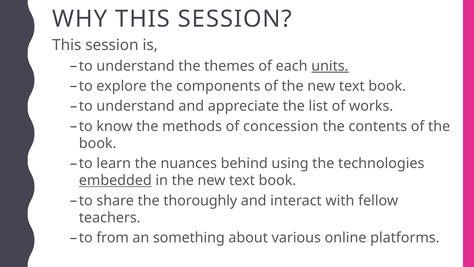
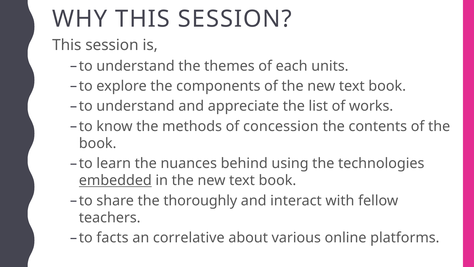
units underline: present -> none
from: from -> facts
something: something -> correlative
